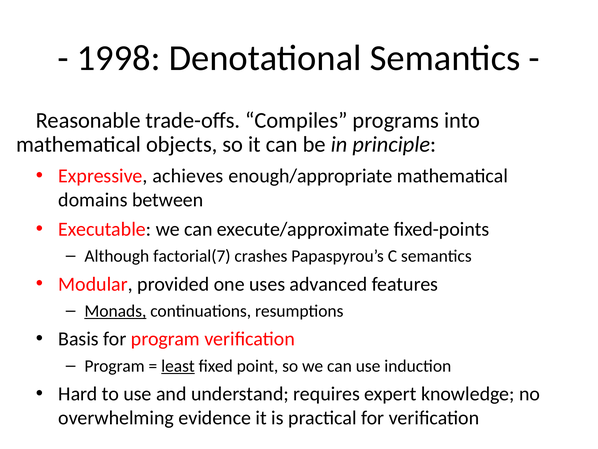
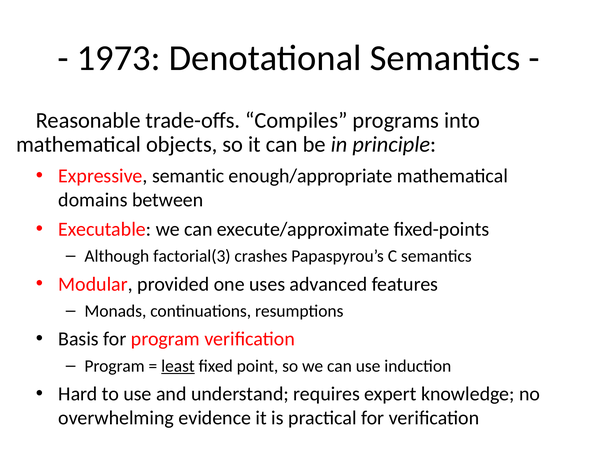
1998: 1998 -> 1973
achieves: achieves -> semantic
factorial(7: factorial(7 -> factorial(3
Monads underline: present -> none
